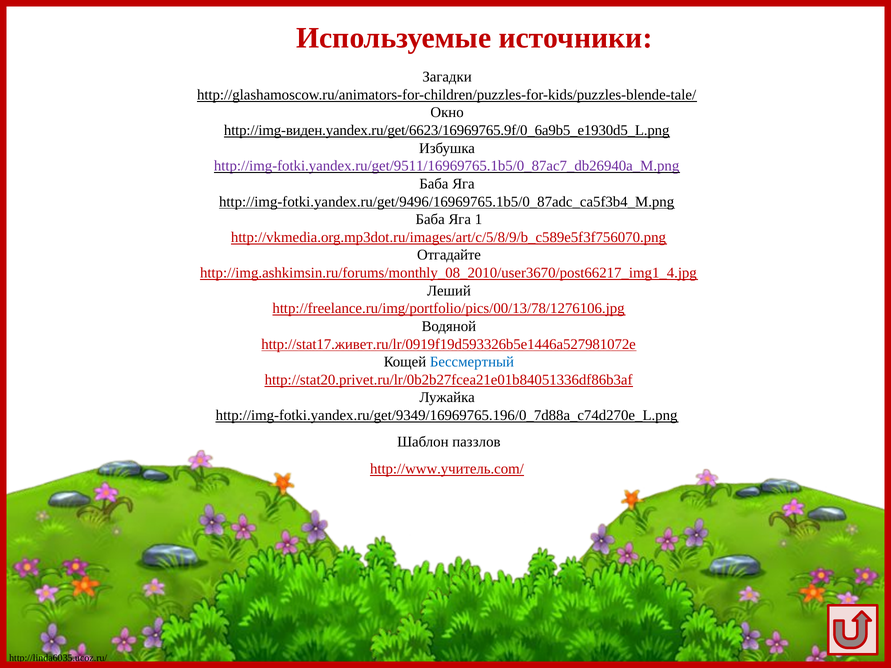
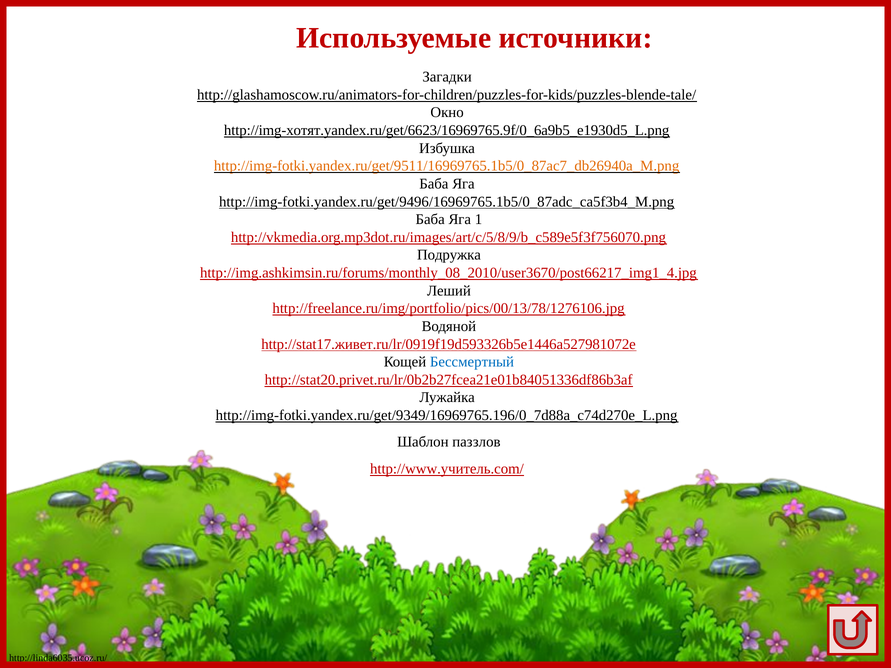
http://img-виден.yandex.ru/get/6623/16969765.9f/0_6a9b5_e1930d5_L.png: http://img-виден.yandex.ru/get/6623/16969765.9f/0_6a9b5_e1930d5_L.png -> http://img-хотят.yandex.ru/get/6623/16969765.9f/0_6a9b5_e1930d5_L.png
http://img-fotki.yandex.ru/get/9511/16969765.1b5/0_87ac7_db26940a_M.png colour: purple -> orange
Отгадайте: Отгадайте -> Подружка
